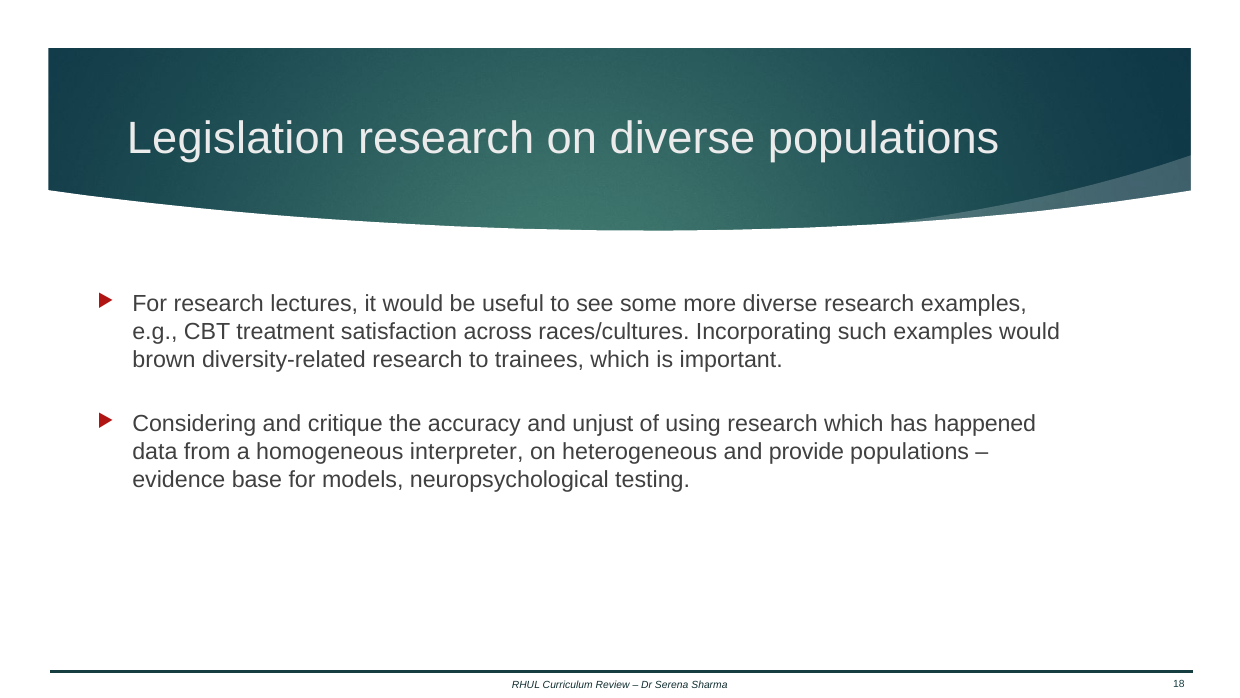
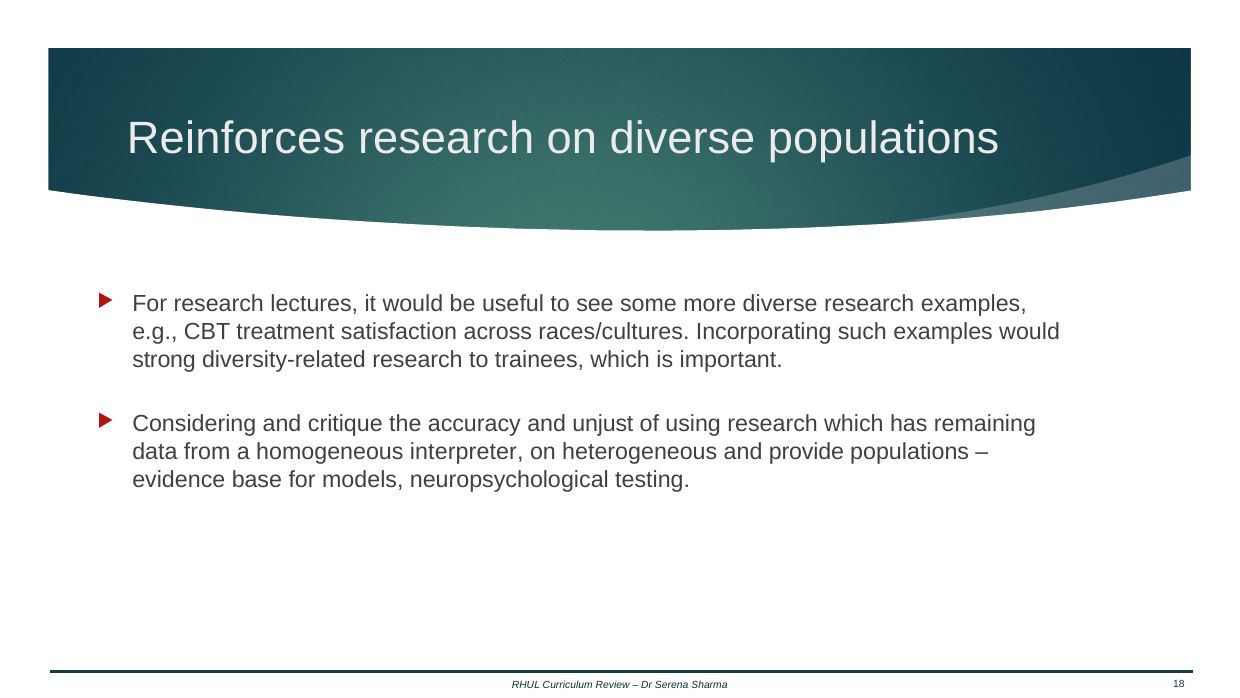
Legislation: Legislation -> Reinforces
brown: brown -> strong
happened: happened -> remaining
